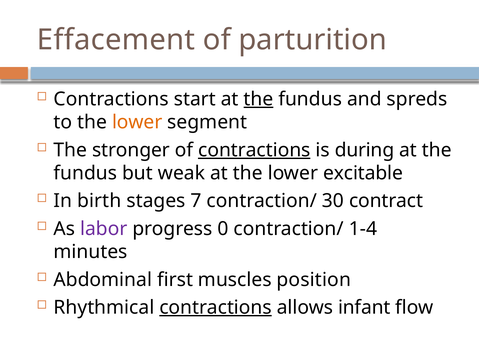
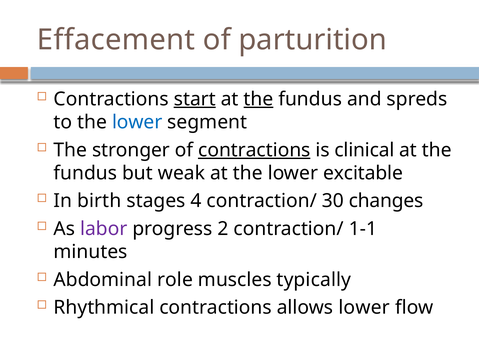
start underline: none -> present
lower at (137, 122) colour: orange -> blue
during: during -> clinical
7: 7 -> 4
contract: contract -> changes
0: 0 -> 2
1-4: 1-4 -> 1-1
first: first -> role
position: position -> typically
contractions at (216, 308) underline: present -> none
allows infant: infant -> lower
